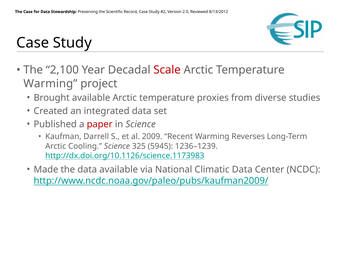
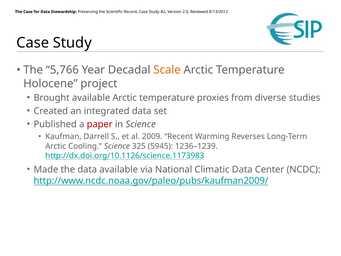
2,100: 2,100 -> 5,766
Scale colour: red -> orange
Warming at (50, 83): Warming -> Holocene
